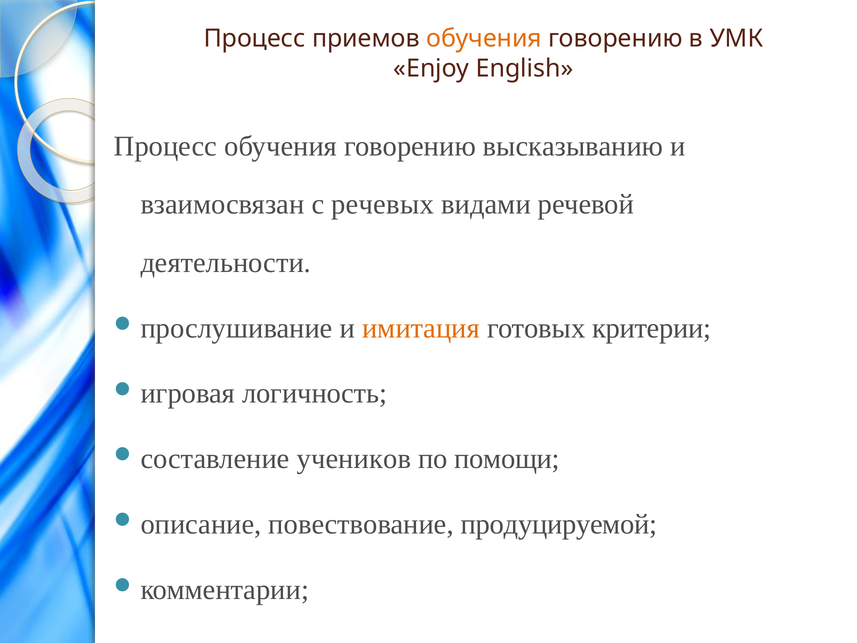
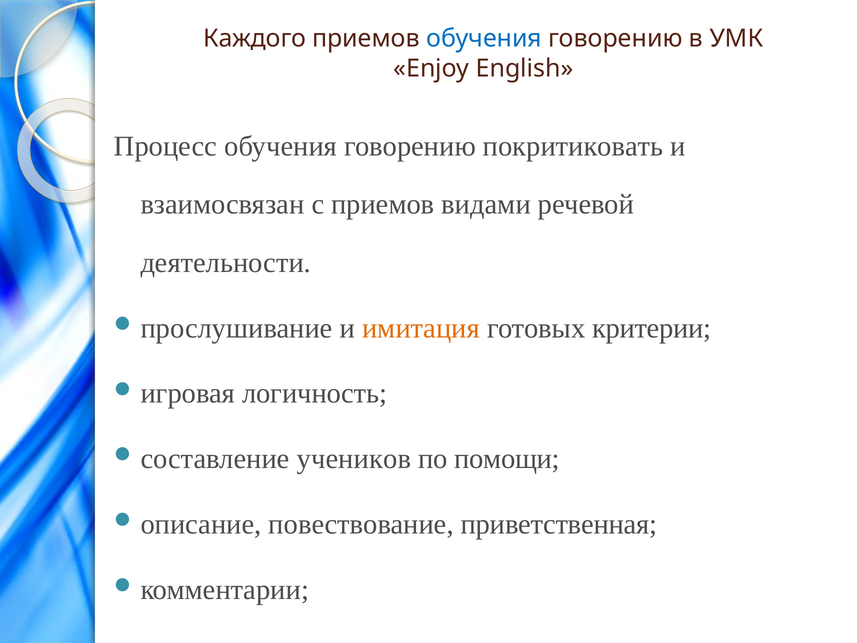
Процесс at (255, 39): Процесс -> Каждого
обучения at (484, 39) colour: orange -> blue
высказыванию: высказыванию -> покритиковать
с речевых: речевых -> приемов
продуцируемой: продуцируемой -> приветственная
